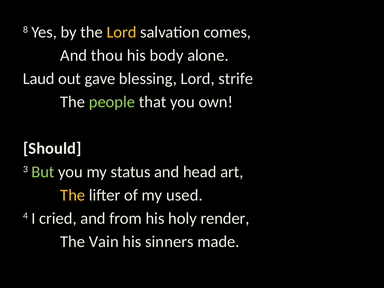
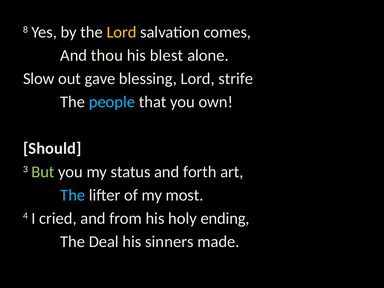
body: body -> blest
Laud: Laud -> Slow
people colour: light green -> light blue
head: head -> forth
The at (73, 195) colour: yellow -> light blue
used: used -> most
render: render -> ending
Vain: Vain -> Deal
